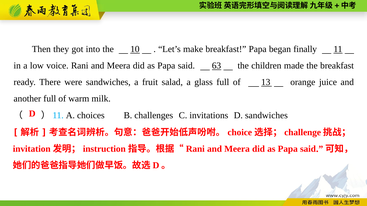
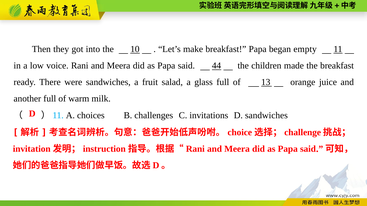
finally: finally -> empty
63: 63 -> 44
